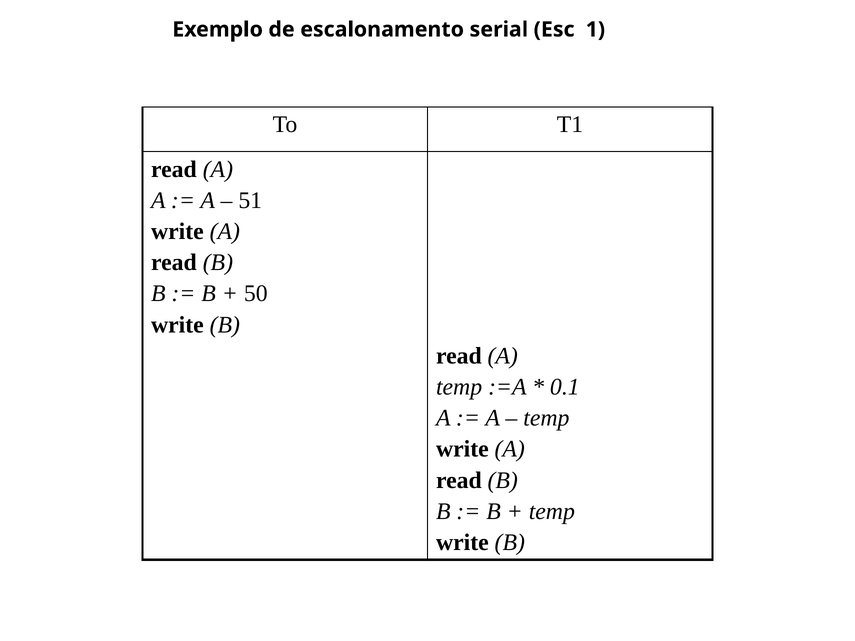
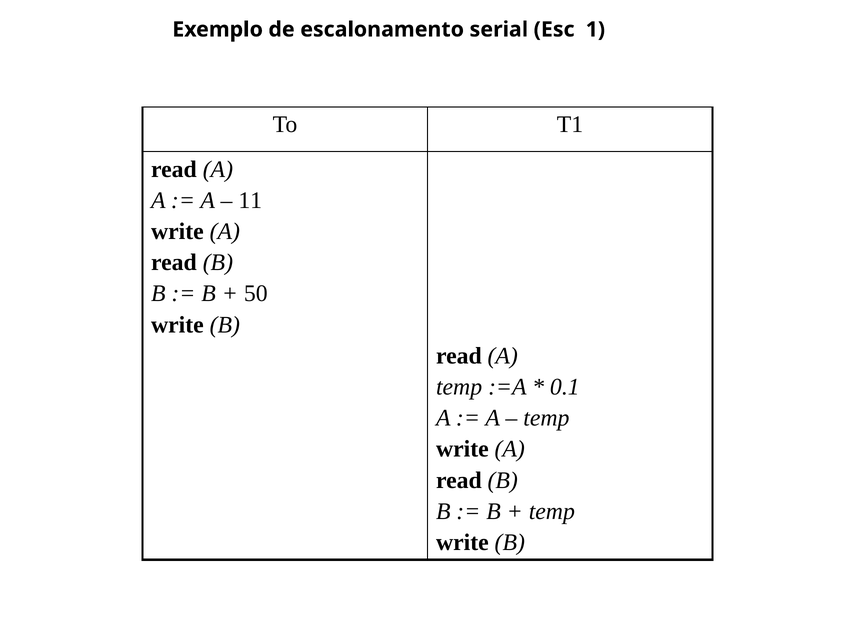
51: 51 -> 11
